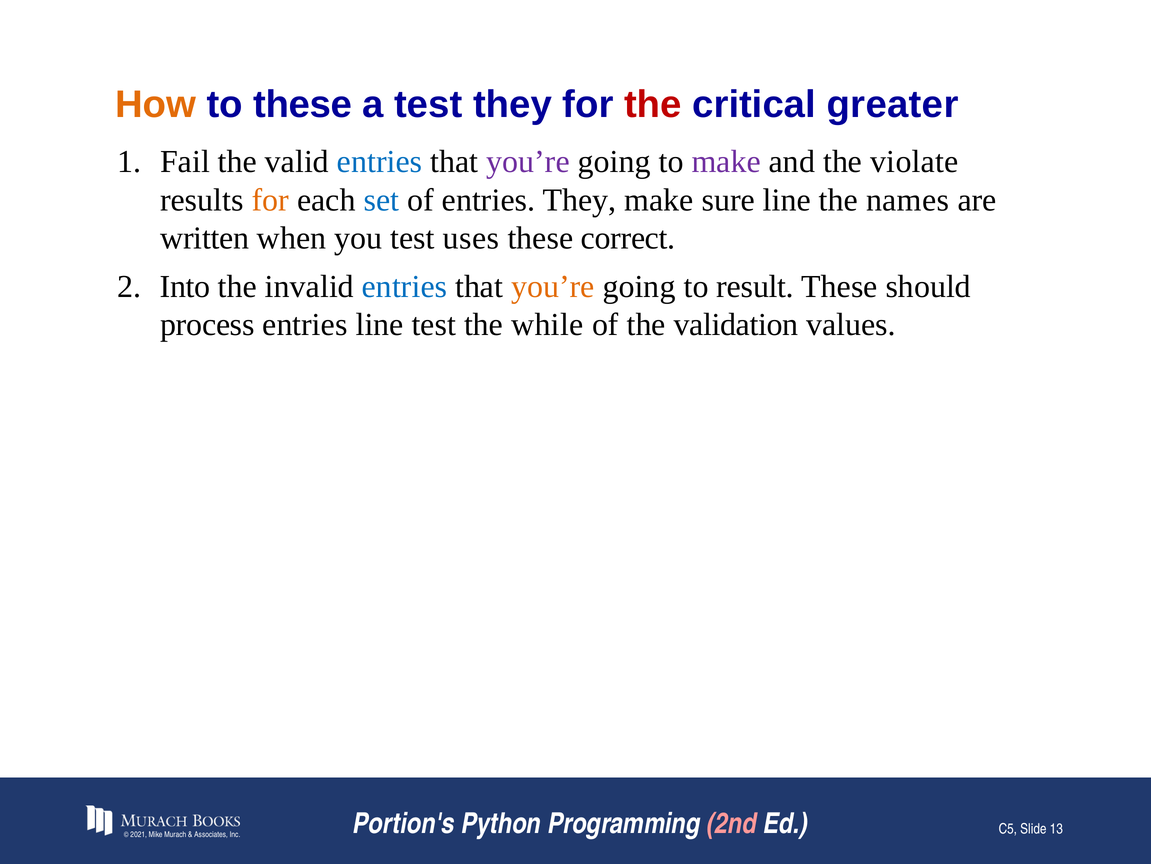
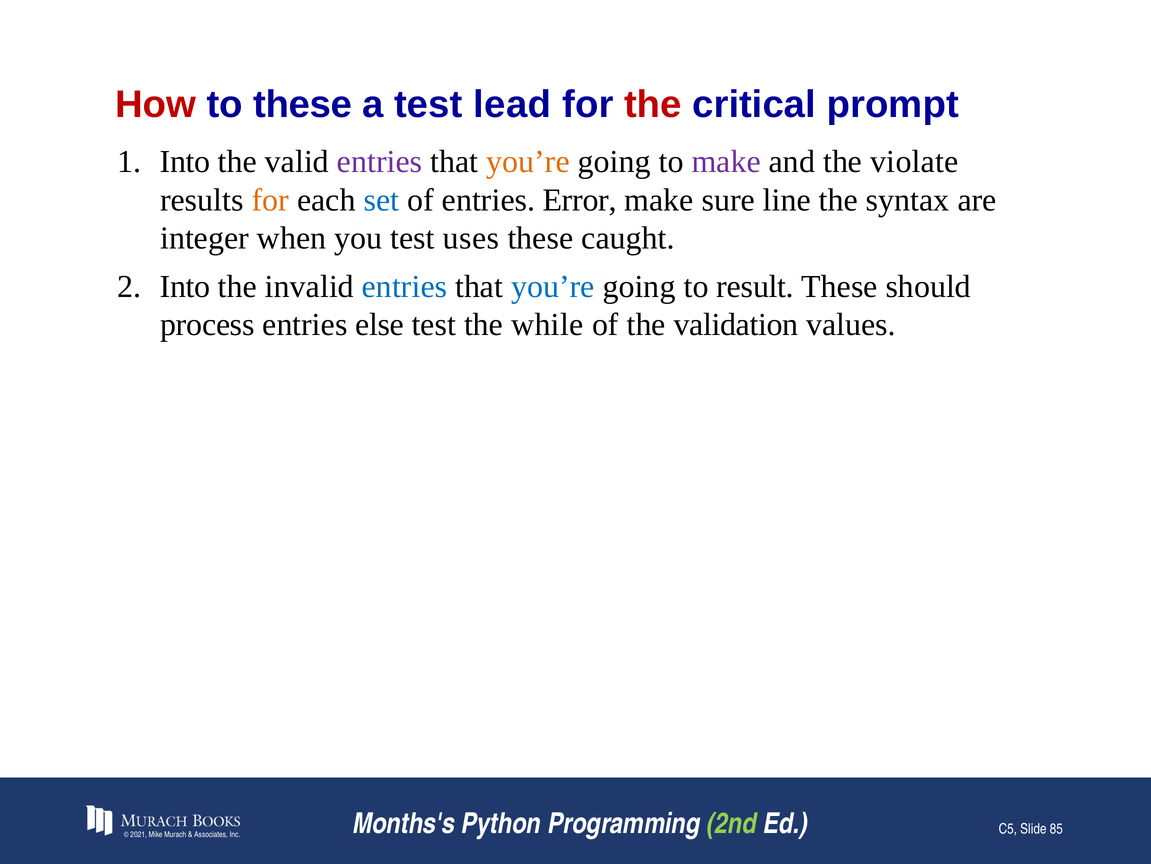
How colour: orange -> red
test they: they -> lead
greater: greater -> prompt
Fail at (185, 161): Fail -> Into
entries at (380, 161) colour: blue -> purple
you’re at (528, 161) colour: purple -> orange
entries They: They -> Error
names: names -> syntax
written: written -> integer
correct: correct -> caught
you’re at (553, 286) colour: orange -> blue
entries line: line -> else
Portion's: Portion's -> Months's
2nd colour: pink -> light green
13: 13 -> 85
